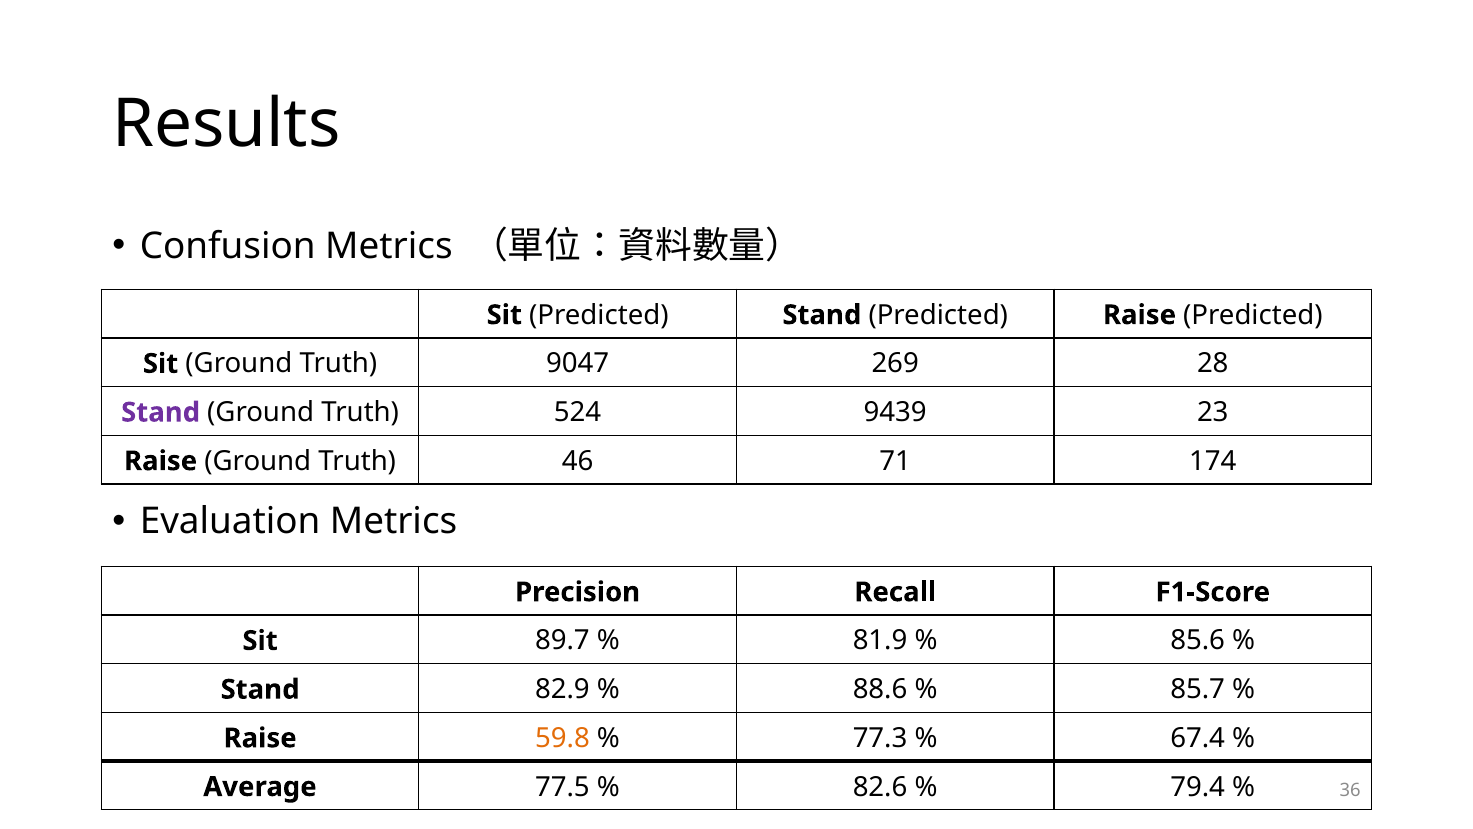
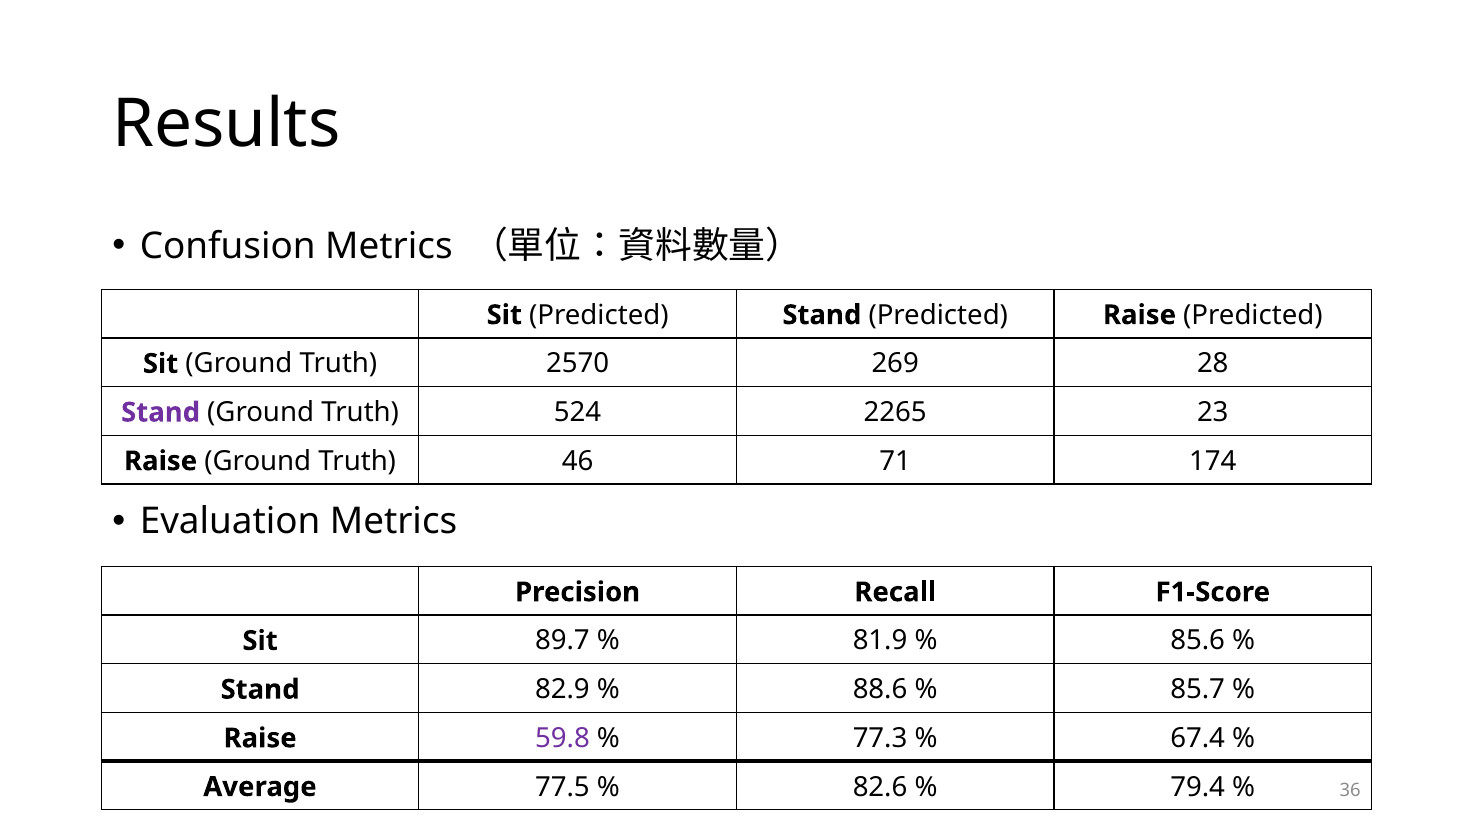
9047: 9047 -> 2570
9439: 9439 -> 2265
59.8 colour: orange -> purple
